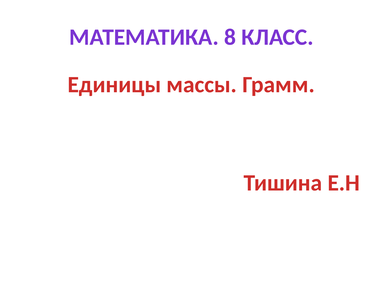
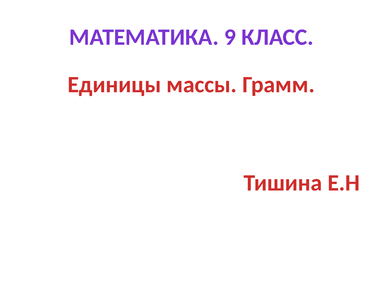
8: 8 -> 9
